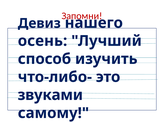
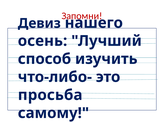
звуками: звуками -> просьба
